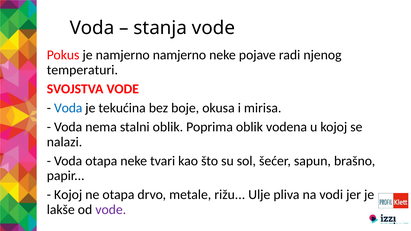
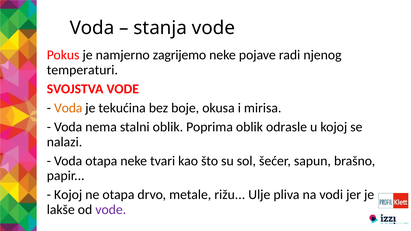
namjerno namjerno: namjerno -> zagrijemo
Voda at (68, 108) colour: blue -> orange
vodena: vodena -> odrasle
